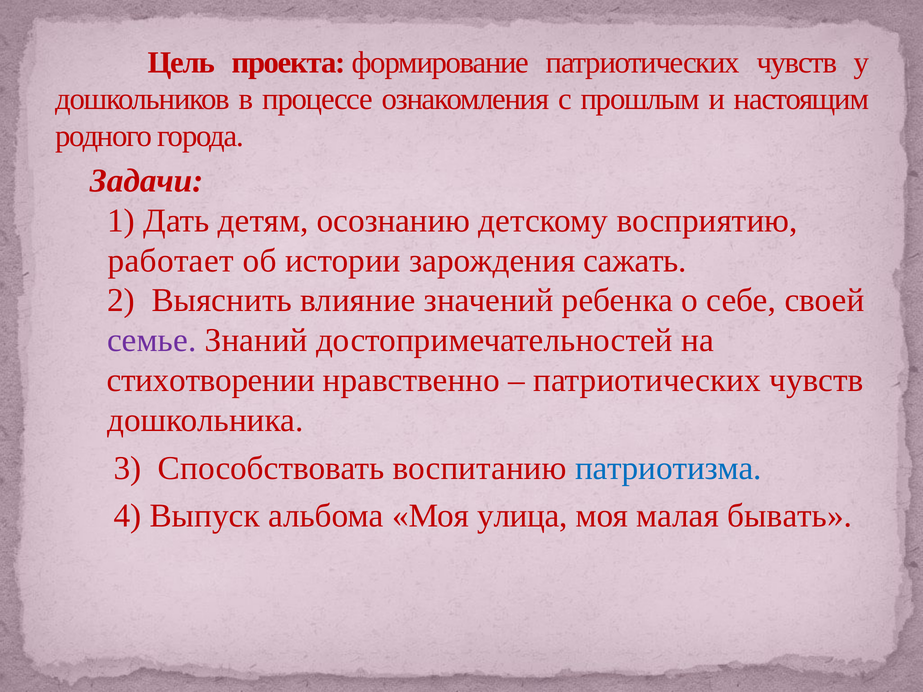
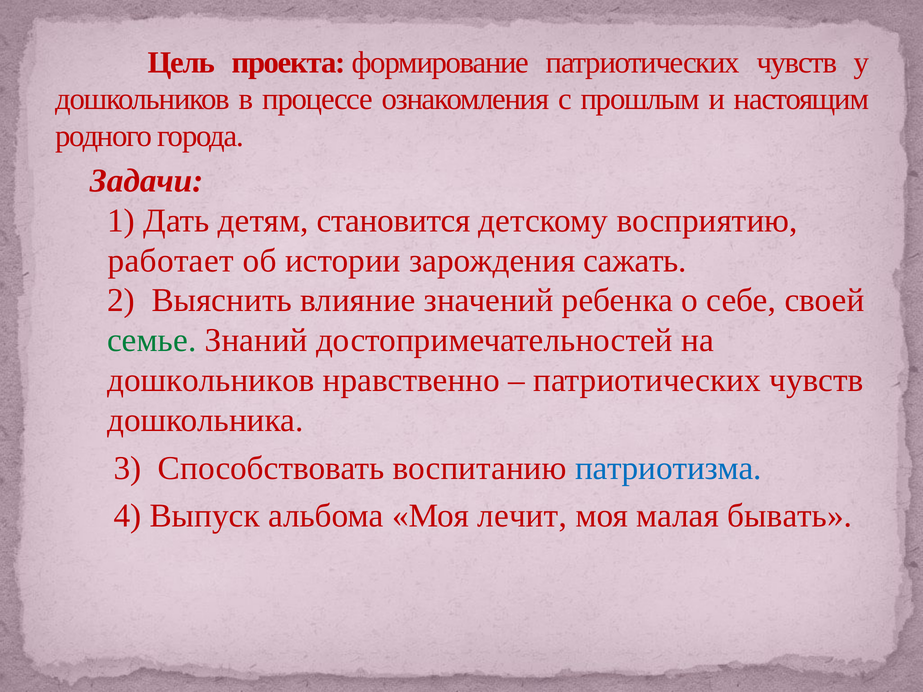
осознанию: осознанию -> становится
семье colour: purple -> green
стихотворении at (211, 381): стихотворении -> дошкольников
улица: улица -> лечит
